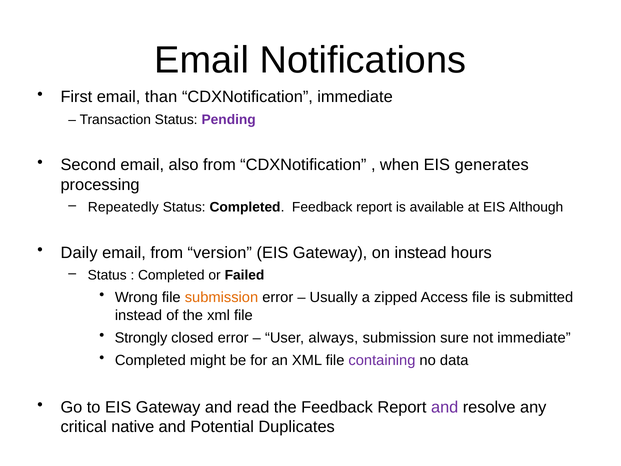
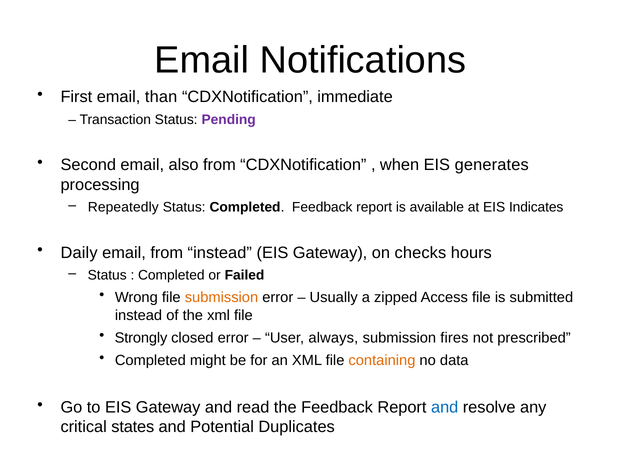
Although: Although -> Indicates
from version: version -> instead
on instead: instead -> checks
sure: sure -> fires
not immediate: immediate -> prescribed
containing colour: purple -> orange
and at (445, 407) colour: purple -> blue
native: native -> states
